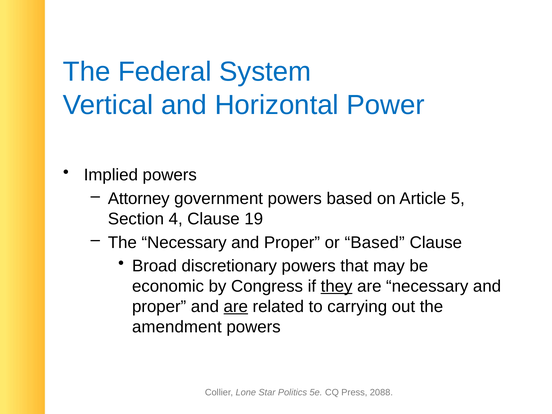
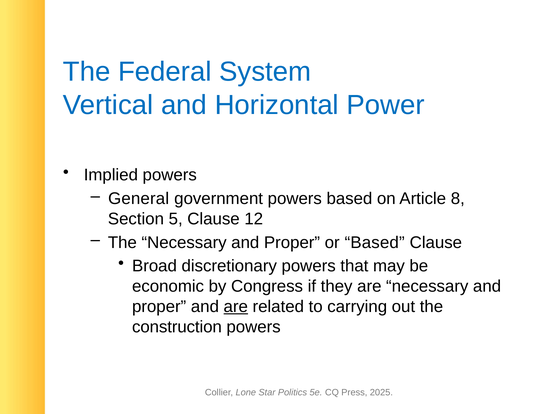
Attorney: Attorney -> General
5: 5 -> 8
4: 4 -> 5
19: 19 -> 12
they underline: present -> none
amendment: amendment -> construction
2088: 2088 -> 2025
